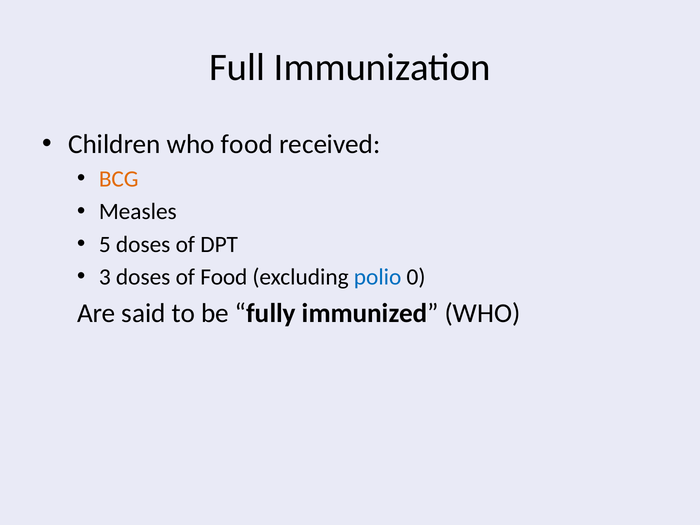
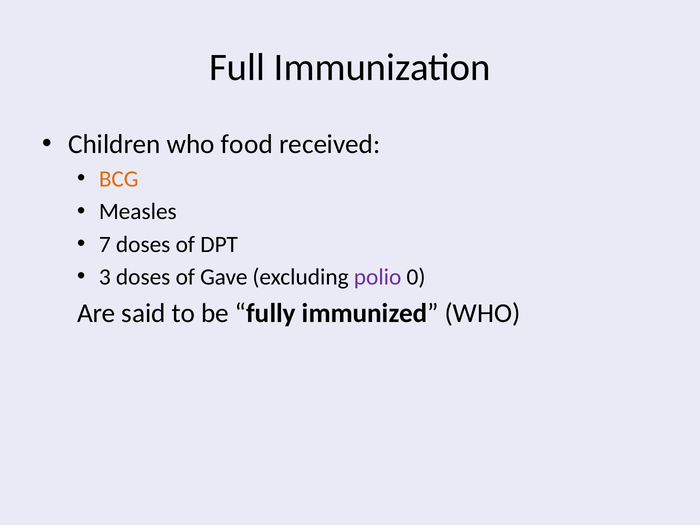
5: 5 -> 7
of Food: Food -> Gave
polio colour: blue -> purple
